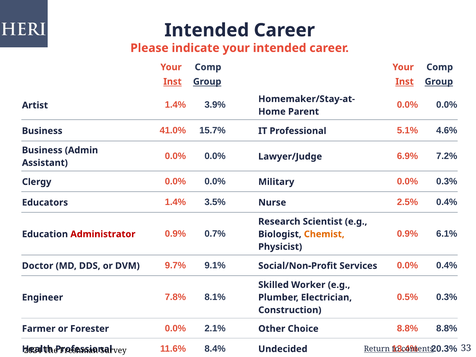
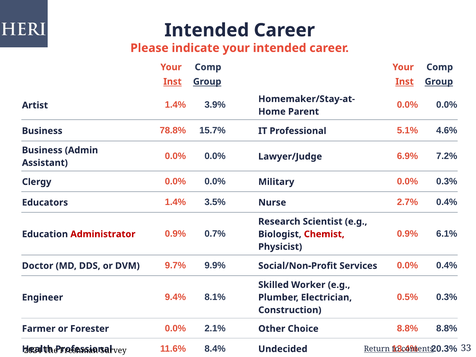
41.0%: 41.0% -> 78.8%
2.5%: 2.5% -> 2.7%
Chemist colour: orange -> red
9.1%: 9.1% -> 9.9%
7.8%: 7.8% -> 9.4%
